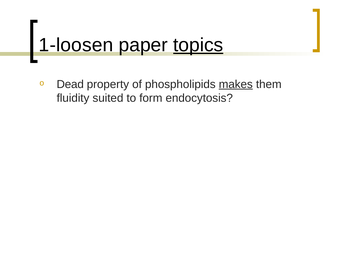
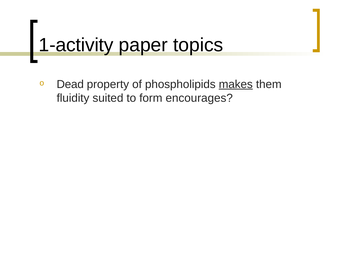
1-loosen: 1-loosen -> 1-activity
topics underline: present -> none
endocytosis: endocytosis -> encourages
